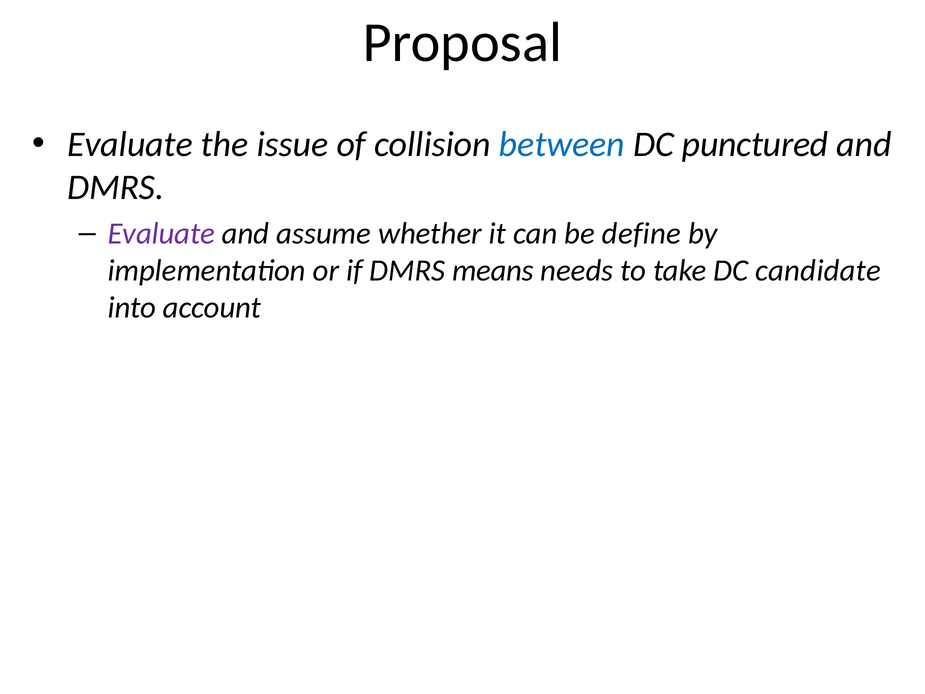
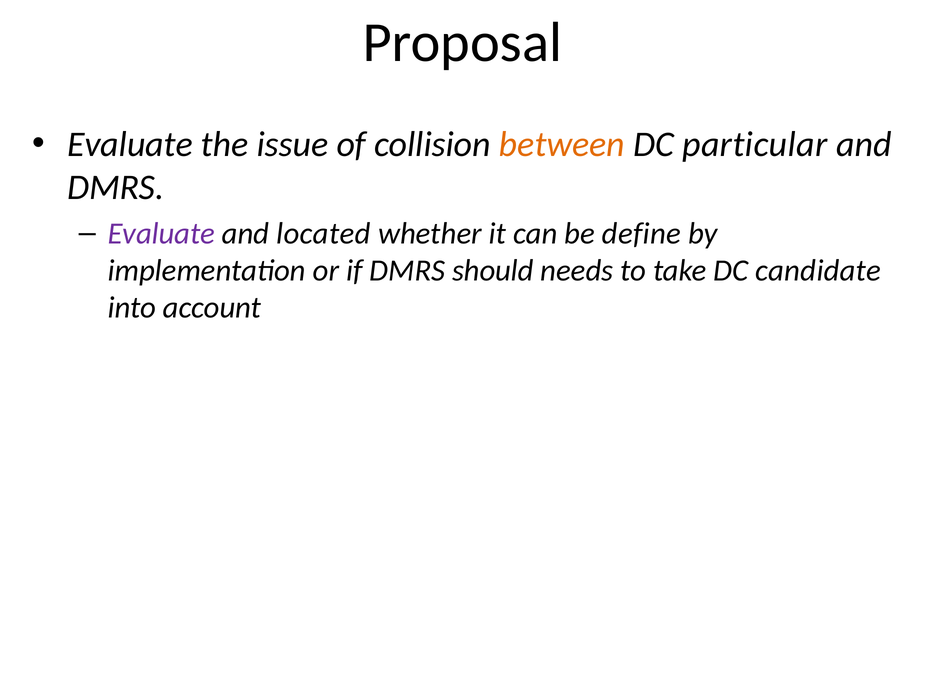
between colour: blue -> orange
punctured: punctured -> particular
assume: assume -> located
means: means -> should
